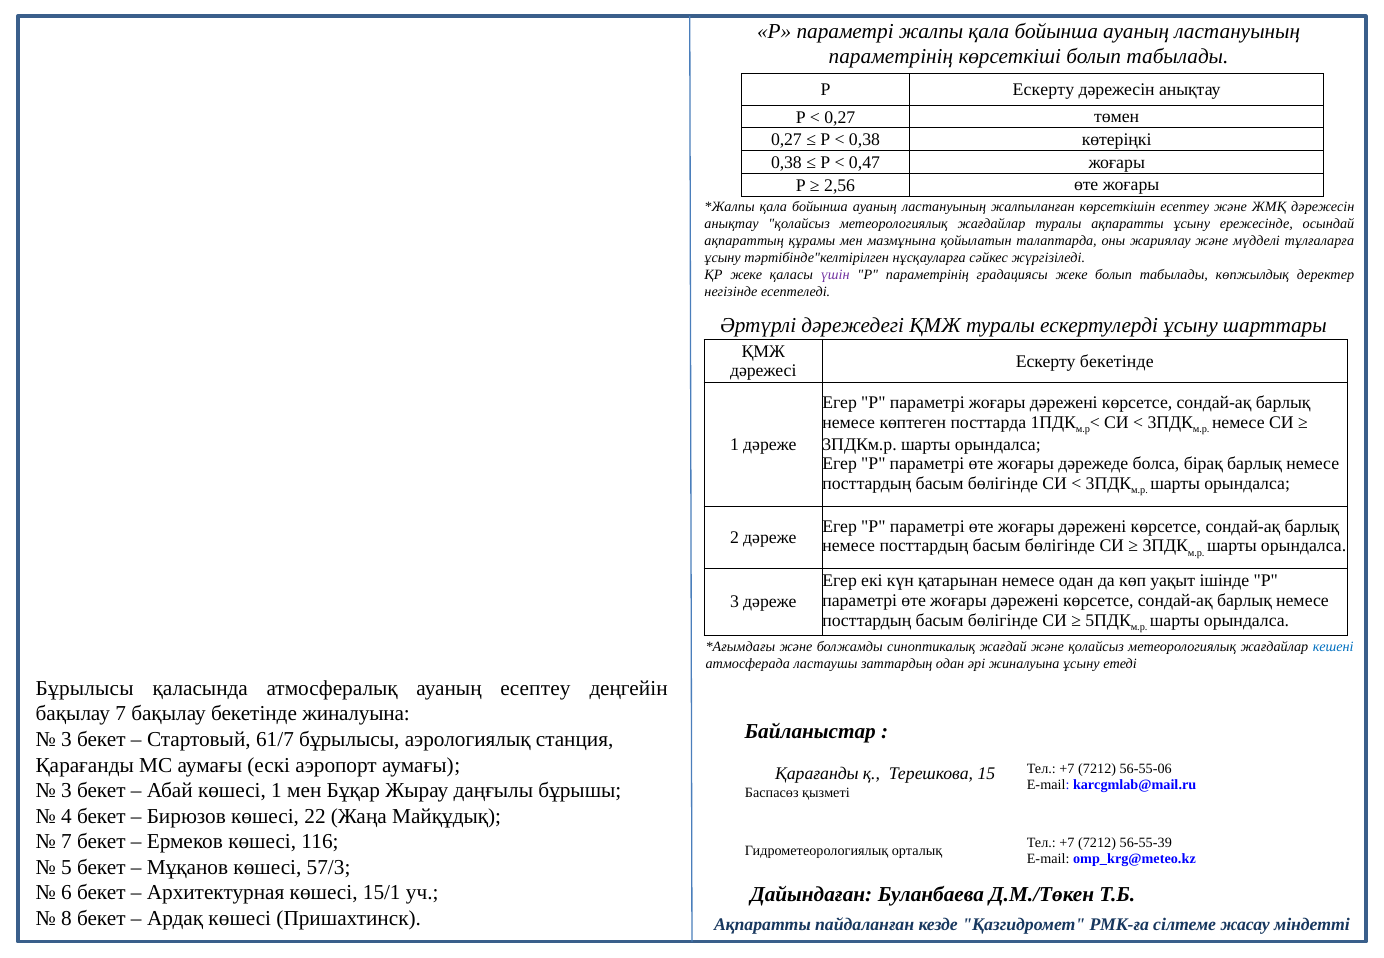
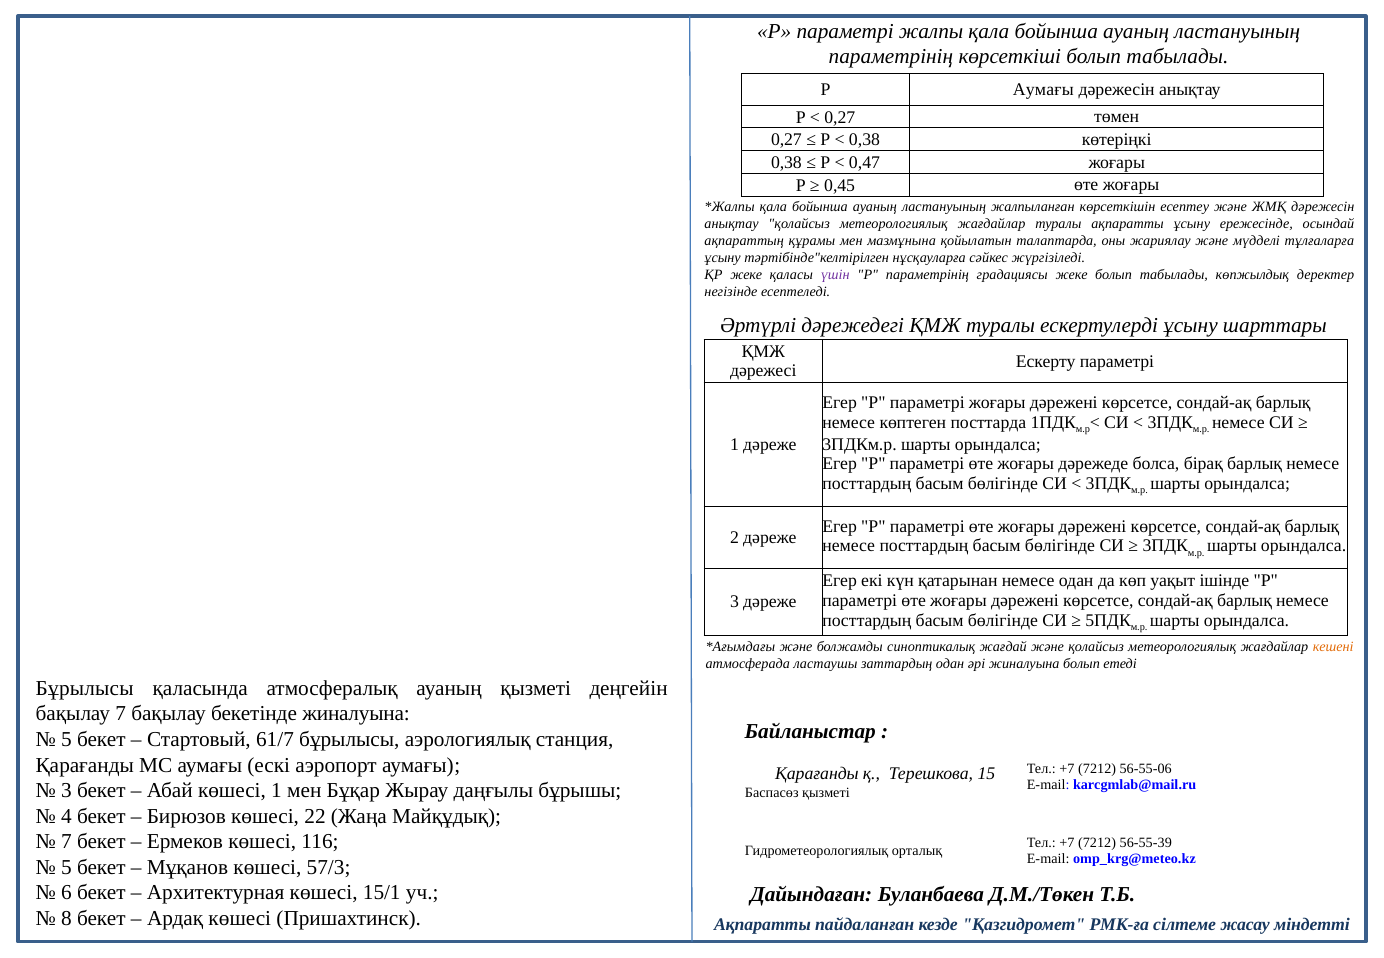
Р Ескерту: Ескерту -> Аумағы
2,56: 2,56 -> 0,45
Ескерту бекетінде: бекетінде -> параметрі
кешені colour: blue -> orange
жиналуына ұсыну: ұсыну -> болып
ауаның есептеу: есептеу -> қызметі
3 at (67, 740): 3 -> 5
